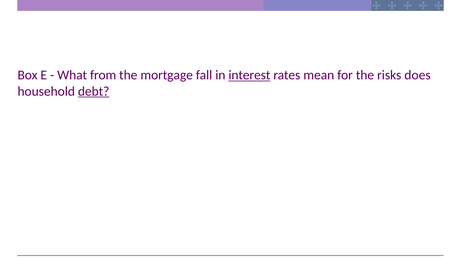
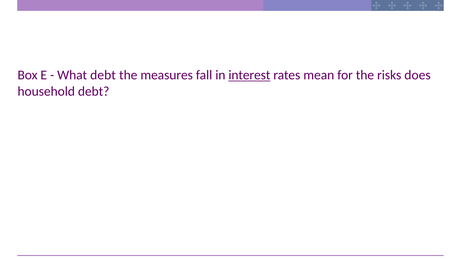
What from: from -> debt
mortgage: mortgage -> measures
debt at (94, 91) underline: present -> none
